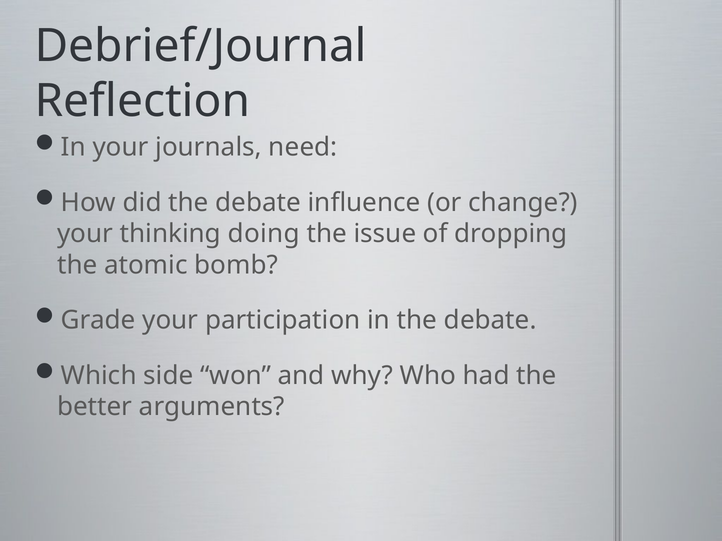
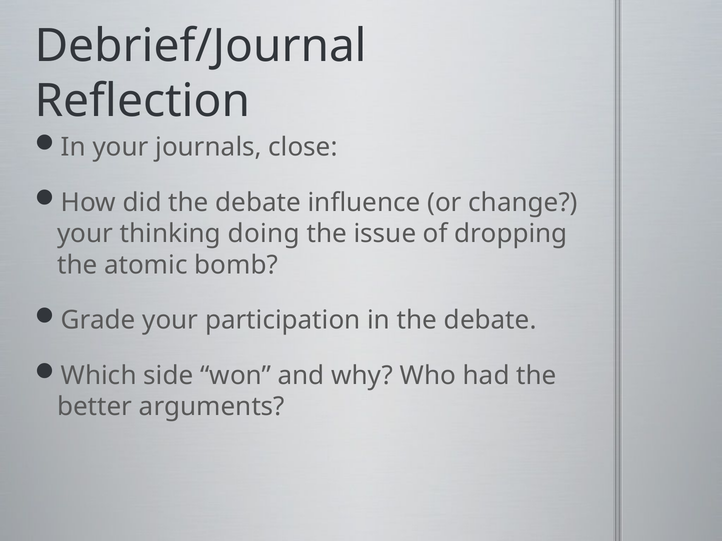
need: need -> close
